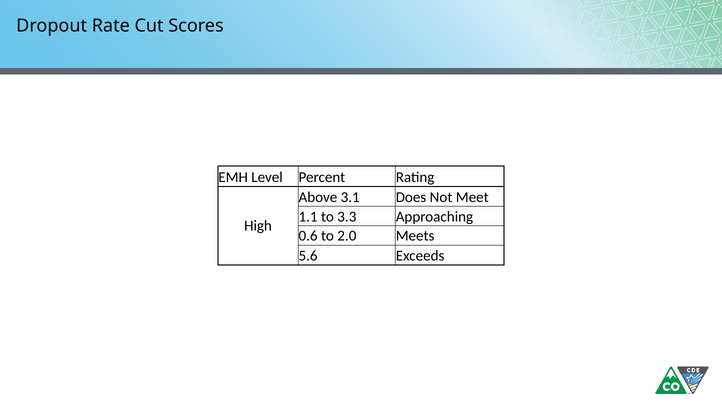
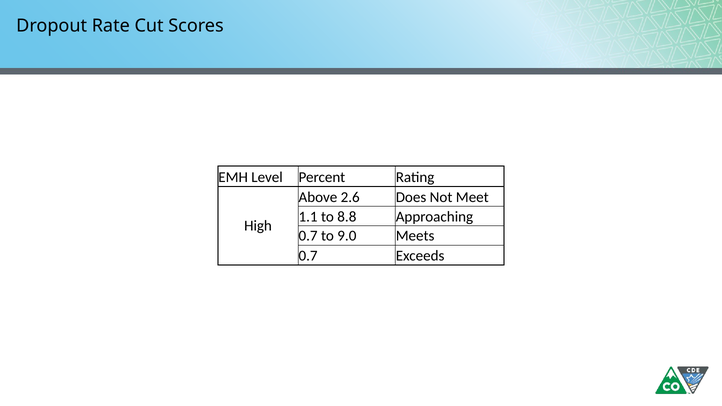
3.1: 3.1 -> 2.6
3.3: 3.3 -> 8.8
0.6 at (308, 236): 0.6 -> 0.7
2.0: 2.0 -> 9.0
5.6 at (308, 256): 5.6 -> 0.7
